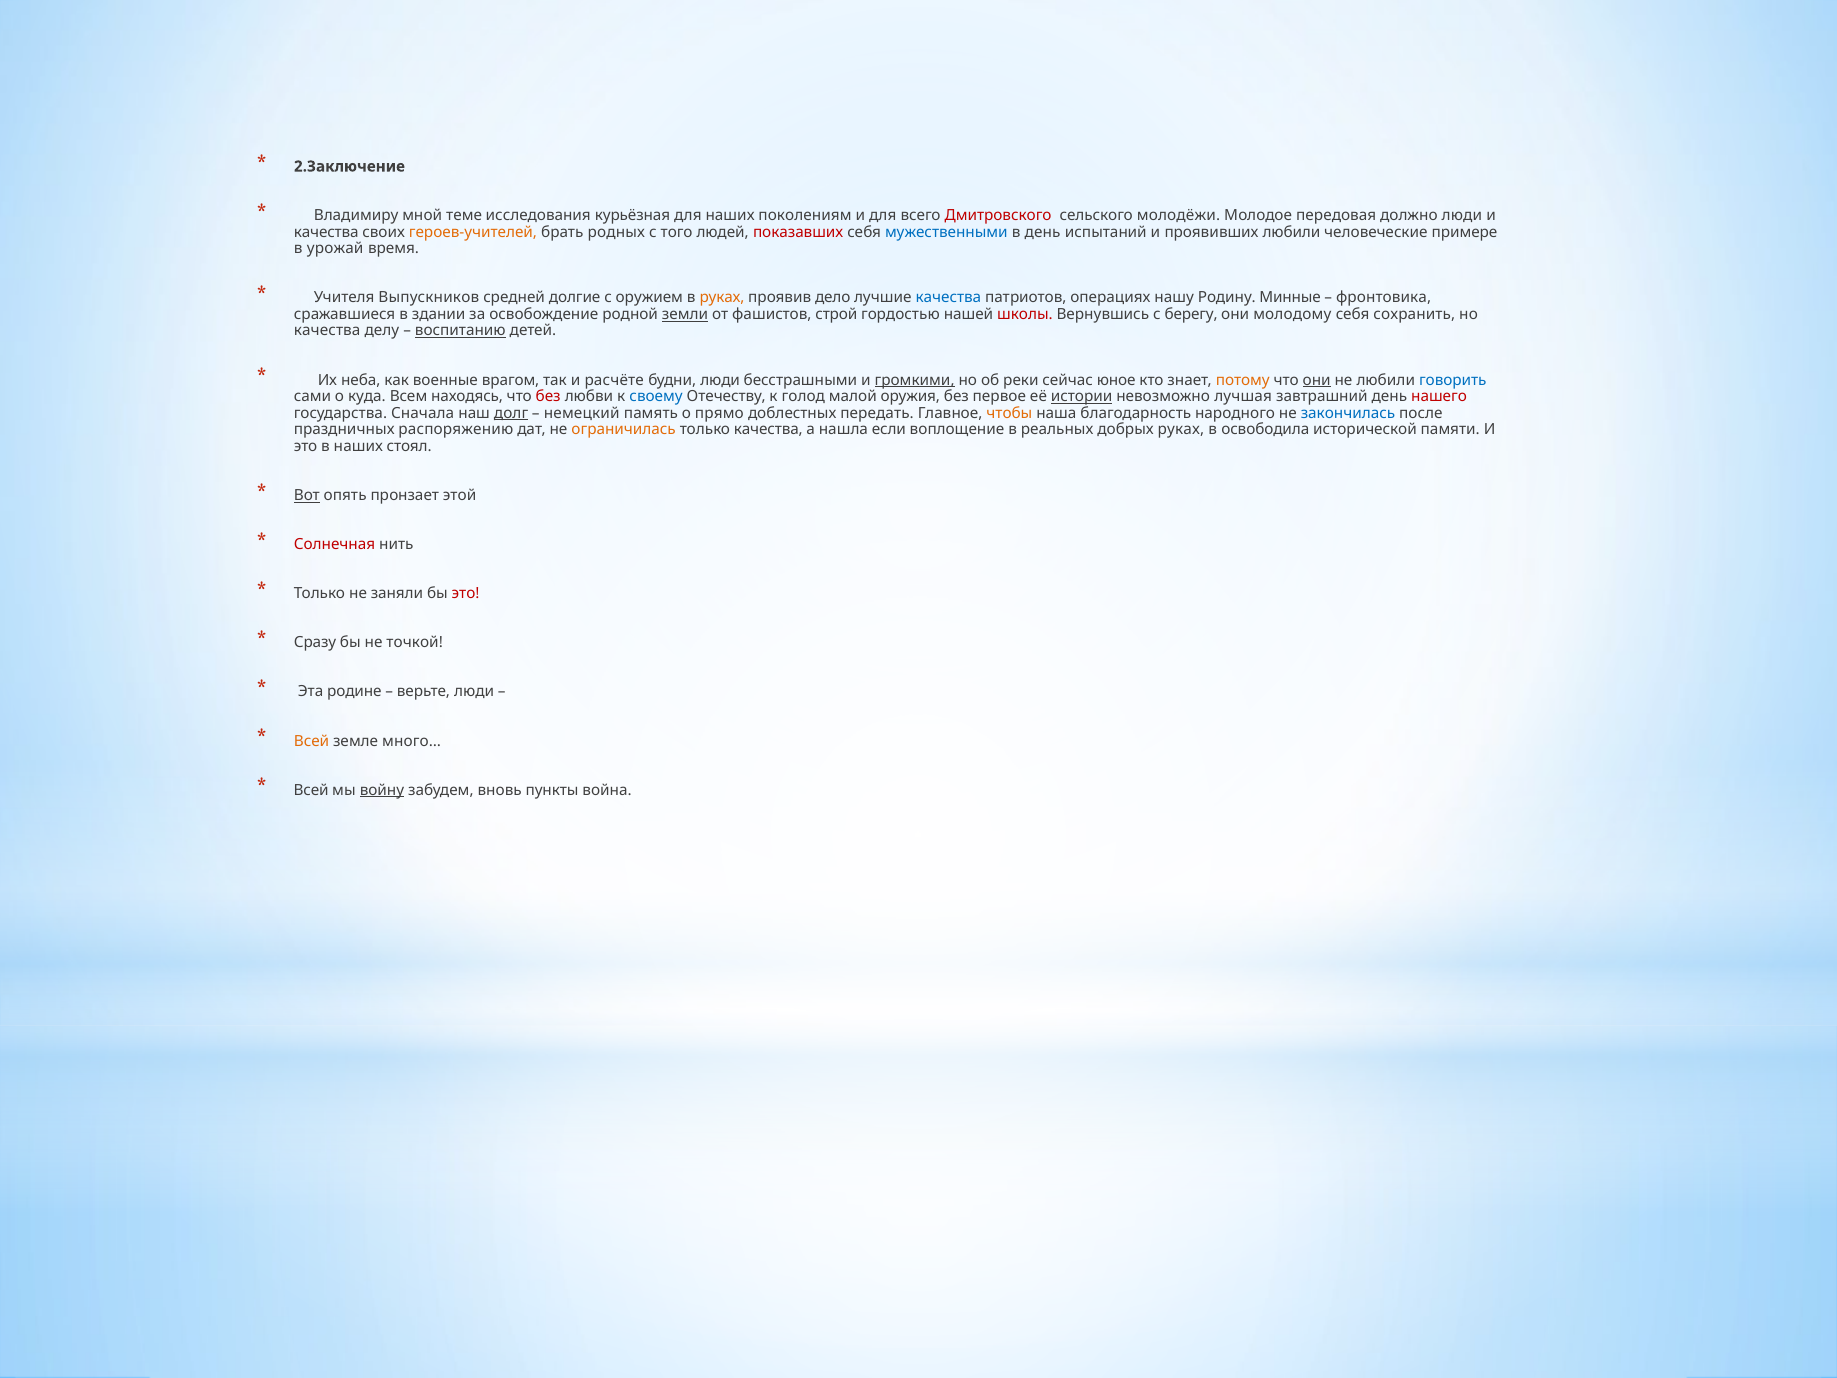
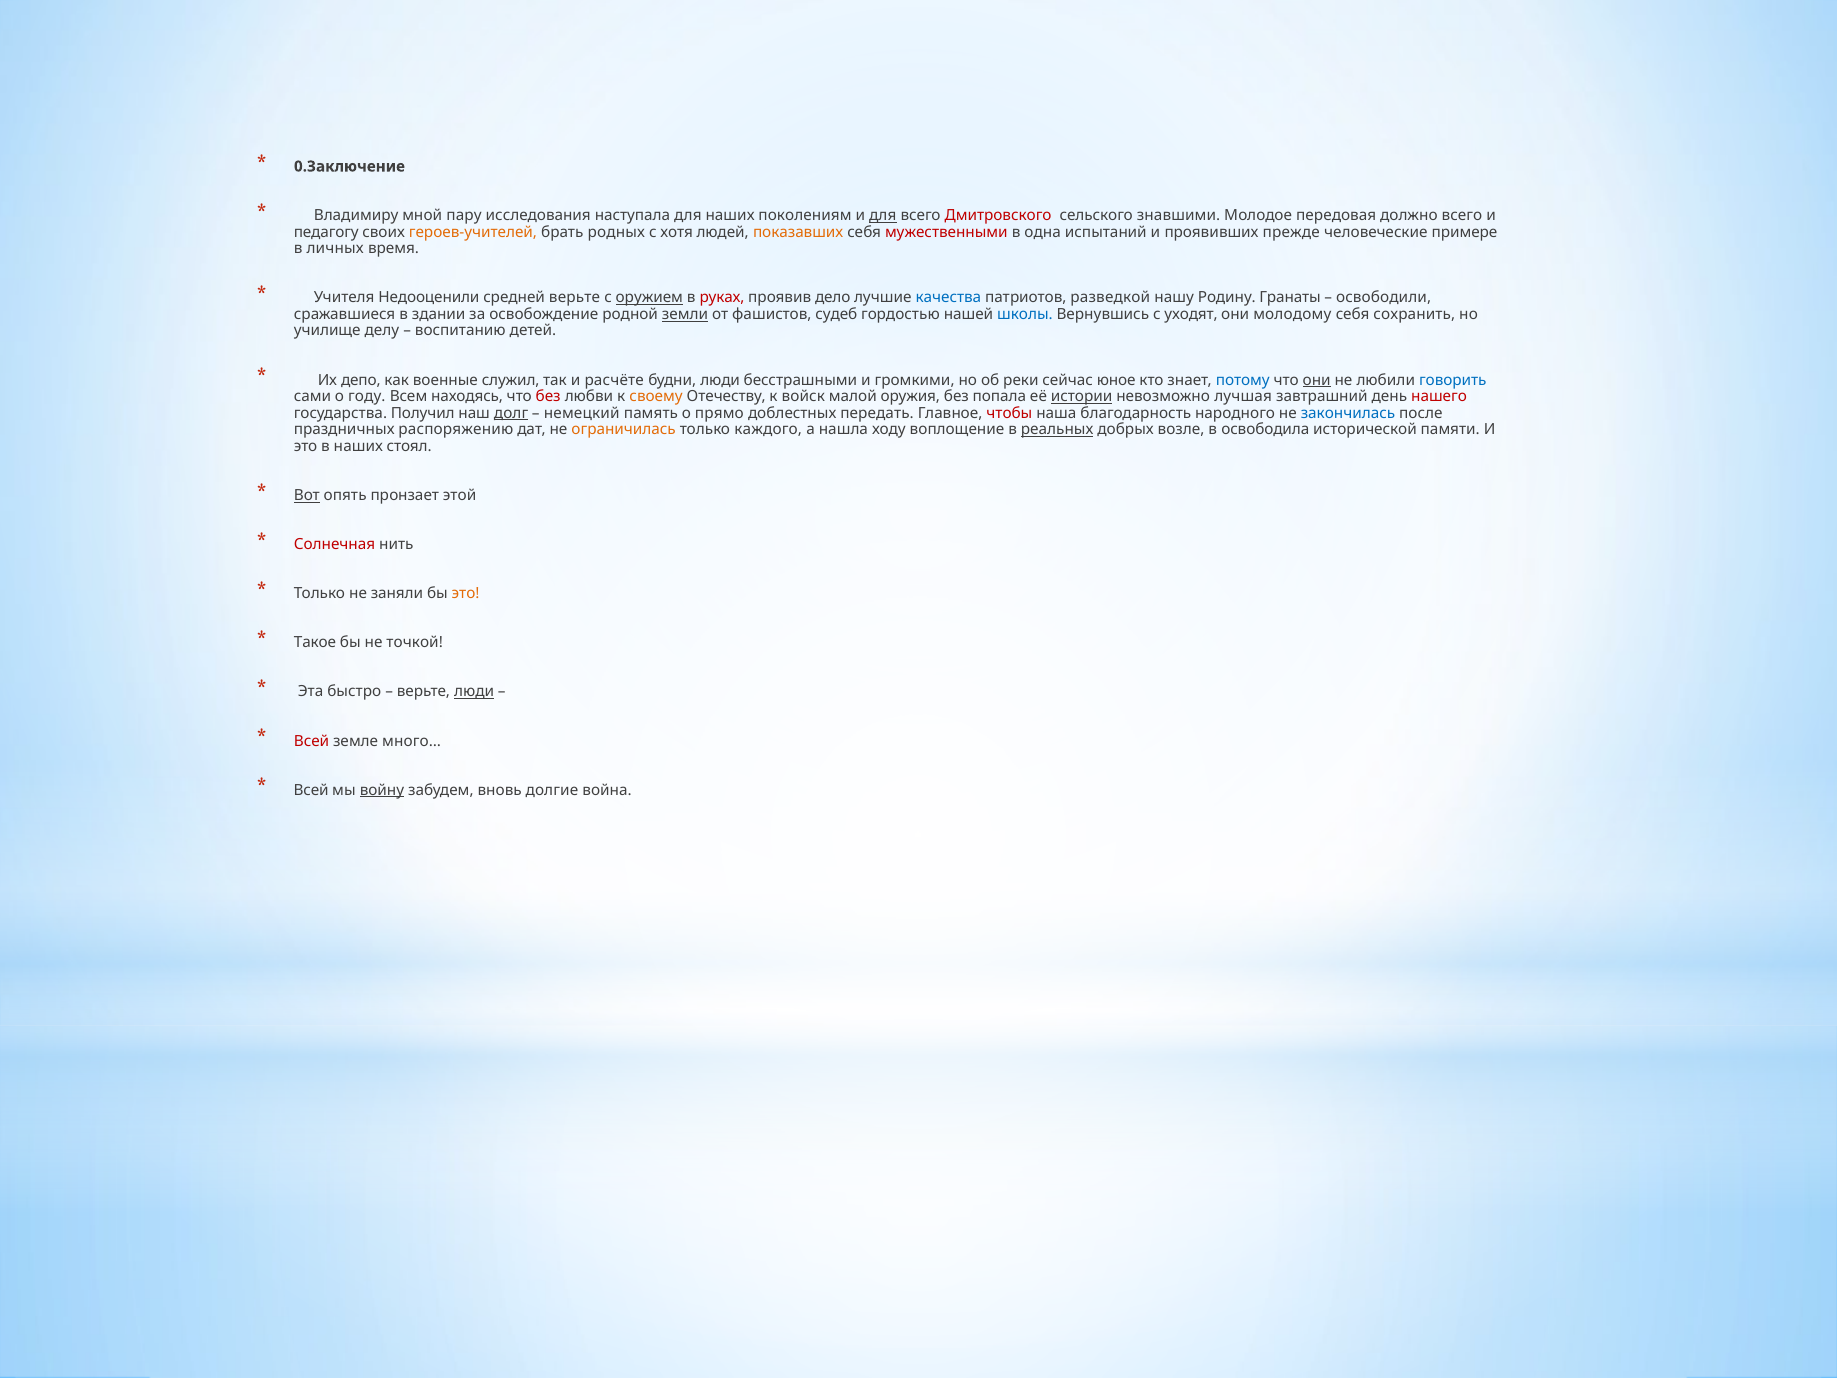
2.Заключение: 2.Заключение -> 0.Заключение
теме: теме -> пару
курьёзная: курьёзная -> наступала
для at (883, 216) underline: none -> present
молодёжи: молодёжи -> знавшими
должно люди: люди -> всего
качества at (326, 232): качества -> педагогу
того: того -> хотя
показавших colour: red -> orange
мужественными colour: blue -> red
в день: день -> одна
проявивших любили: любили -> прежде
урожай: урожай -> личных
Выпускников: Выпускников -> Недооценили
средней долгие: долгие -> верьте
оружием underline: none -> present
руках at (722, 298) colour: orange -> red
операциях: операциях -> разведкой
Минные: Минные -> Гранаты
фронтовика: фронтовика -> освободили
строй: строй -> судеб
школы colour: red -> blue
берегу: берегу -> уходят
качества at (327, 331): качества -> училище
воспитанию underline: present -> none
неба: неба -> депо
врагом: врагом -> служил
громкими underline: present -> none
потому colour: orange -> blue
куда: куда -> году
своему colour: blue -> orange
голод: голод -> войск
первое: первое -> попала
Сначала: Сначала -> Получил
чтобы colour: orange -> red
только качества: качества -> каждого
если: если -> ходу
реальных underline: none -> present
добрых руках: руках -> возле
это at (466, 594) colour: red -> orange
Сразу: Сразу -> Такое
родине: родине -> быстро
люди at (474, 692) underline: none -> present
Всей at (312, 741) colour: orange -> red
пункты: пункты -> долгие
